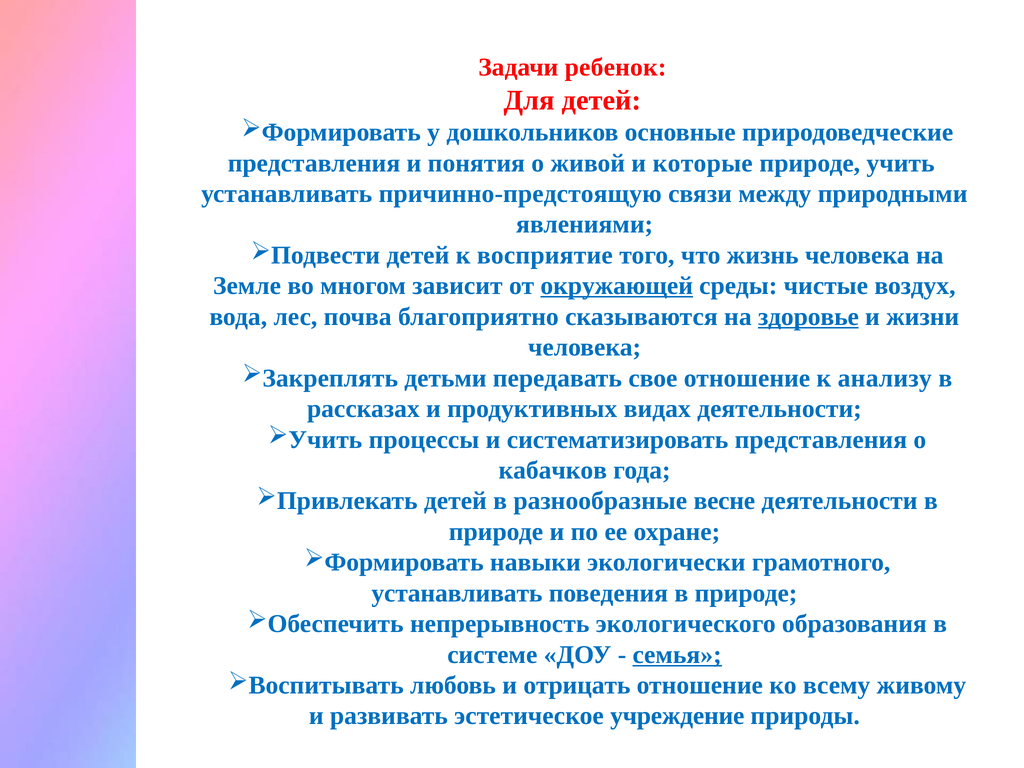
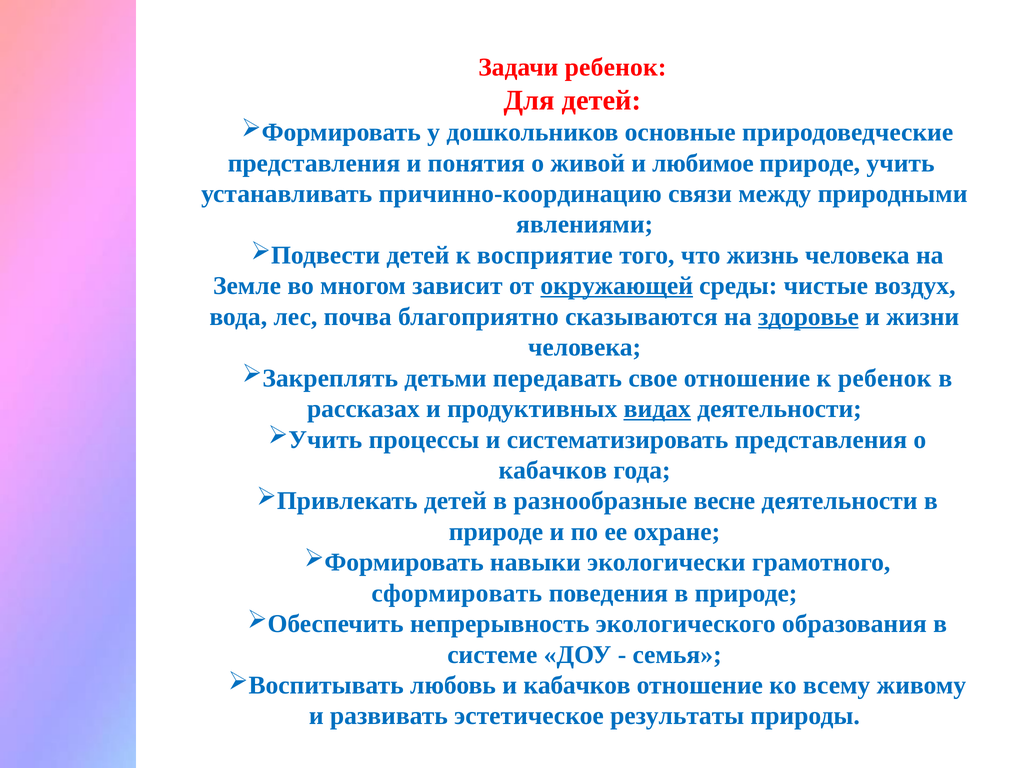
которые: которые -> любимое
причинно-предстоящую: причинно-предстоящую -> причинно-координацию
к анализу: анализу -> ребенок
видах underline: none -> present
устанавливать at (457, 593): устанавливать -> сформировать
семья underline: present -> none
и отрицать: отрицать -> кабачков
учреждение: учреждение -> результаты
